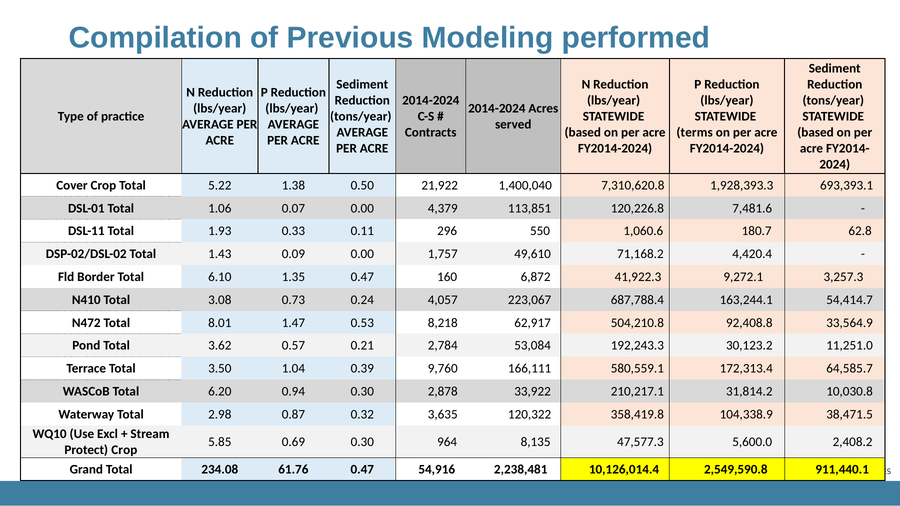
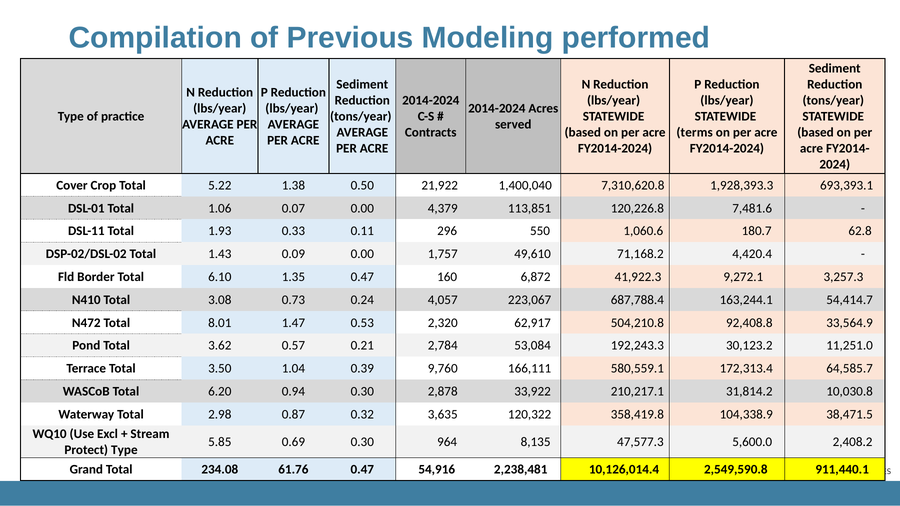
8,218: 8,218 -> 2,320
Protect Crop: Crop -> Type
